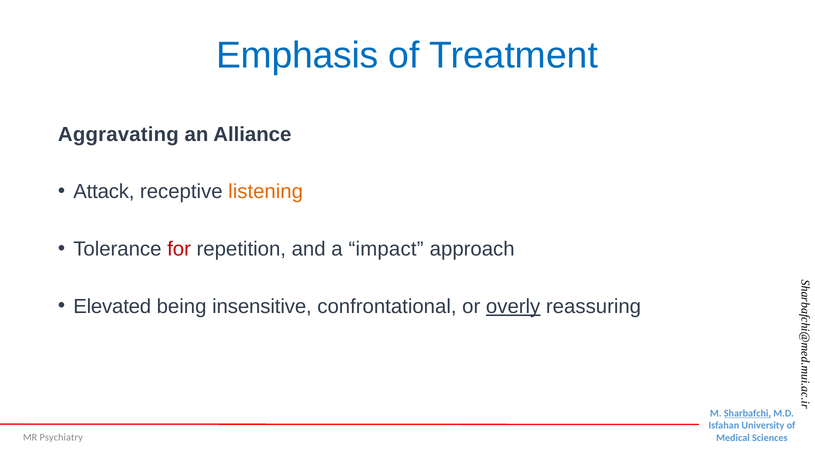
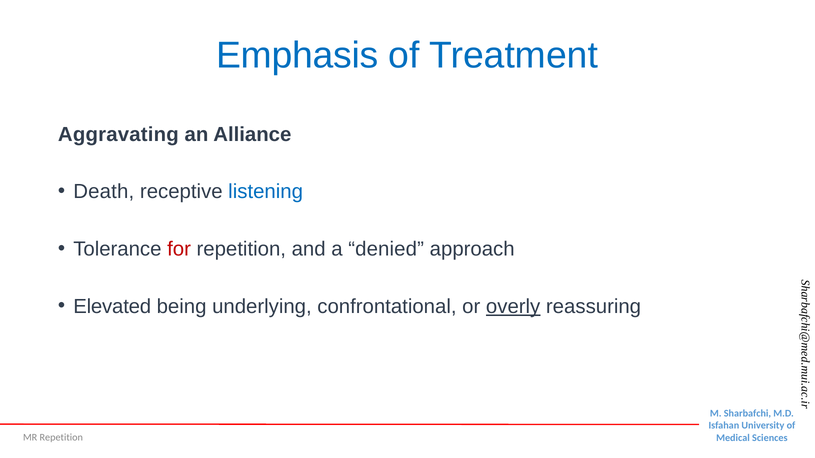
Attack: Attack -> Death
listening colour: orange -> blue
impact: impact -> denied
insensitive: insensitive -> underlying
Sharbafchi underline: present -> none
MR Psychiatry: Psychiatry -> Repetition
